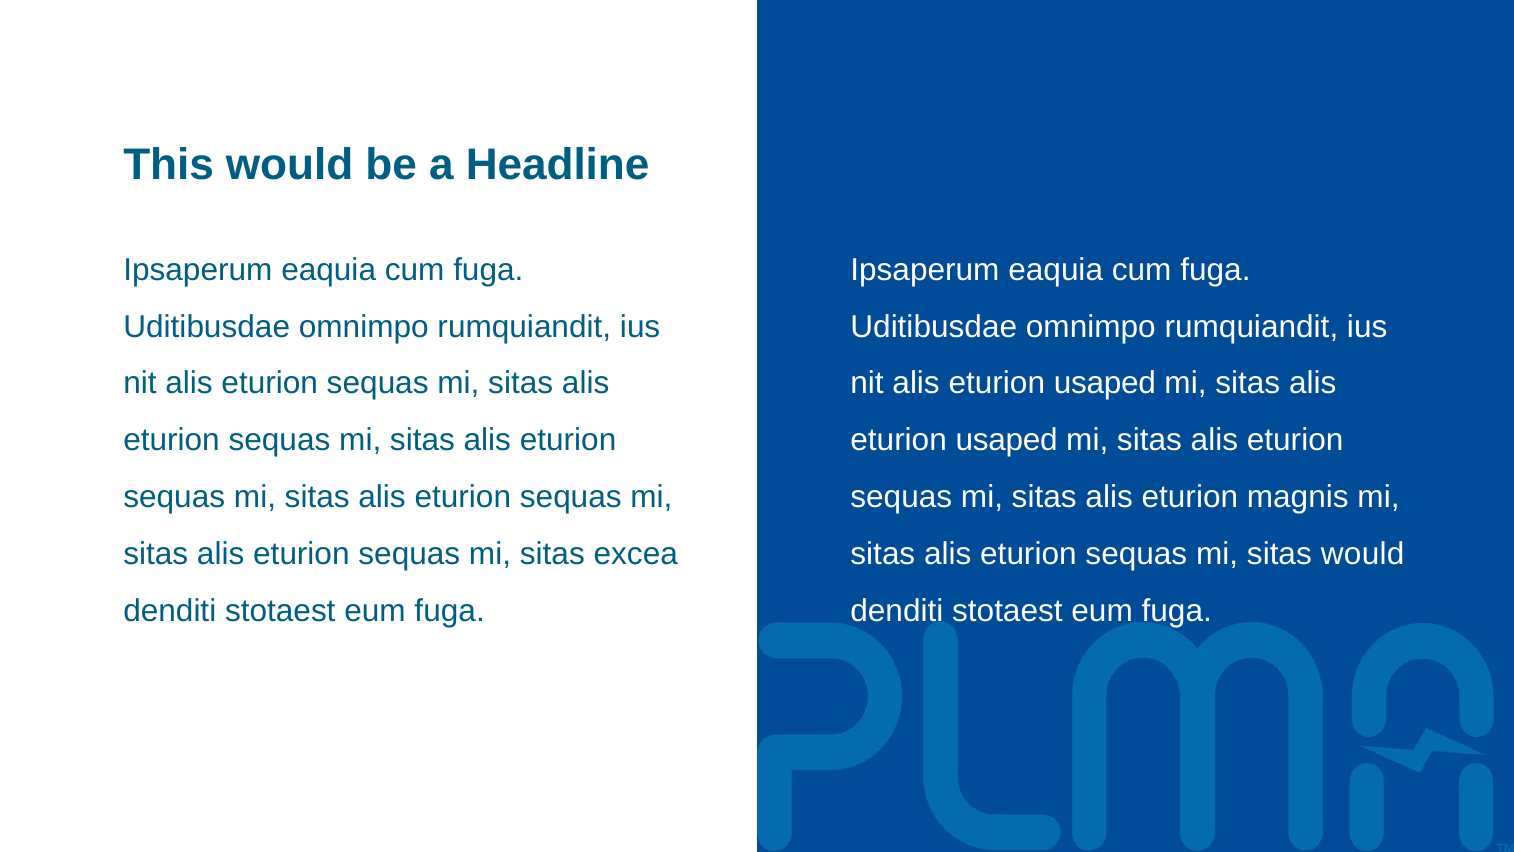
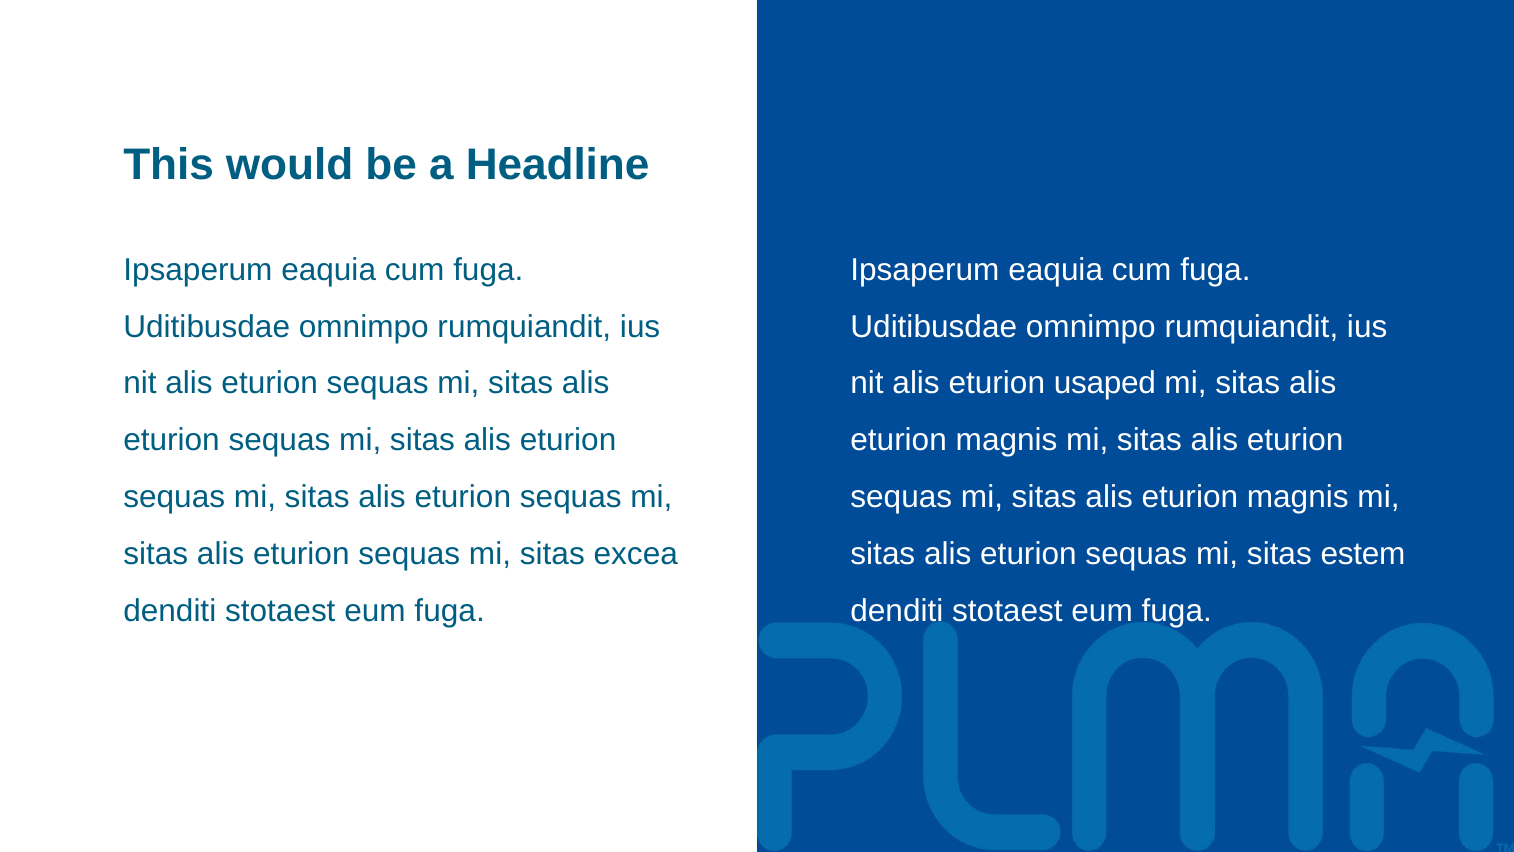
usaped at (1007, 440): usaped -> magnis
sitas would: would -> estem
